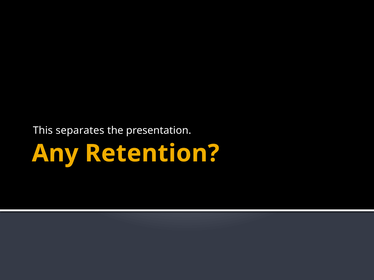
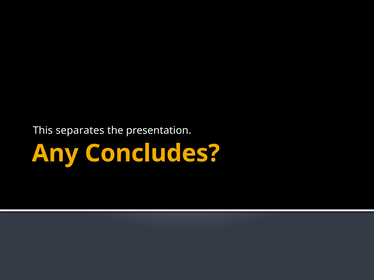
Retention: Retention -> Concludes
